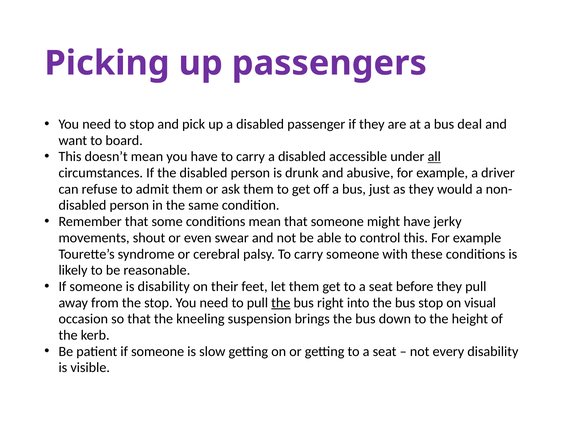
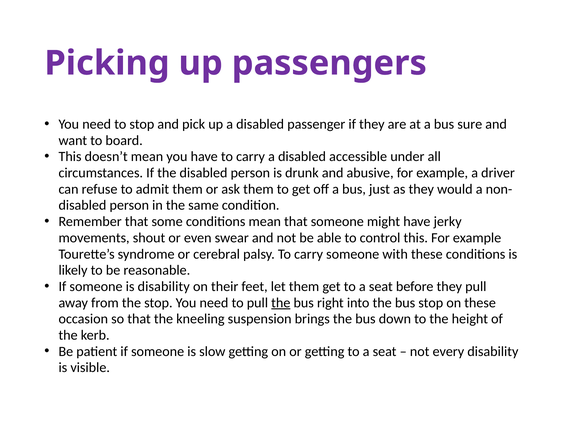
deal: deal -> sure
all underline: present -> none
on visual: visual -> these
